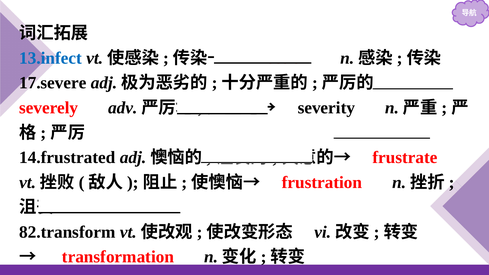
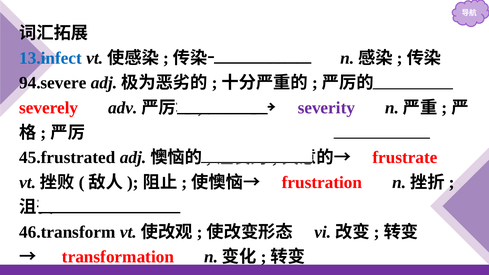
17.severe: 17.severe -> 94.severe
severity colour: black -> purple
14.frustrated: 14.frustrated -> 45.frustrated
82.transform: 82.transform -> 46.transform
